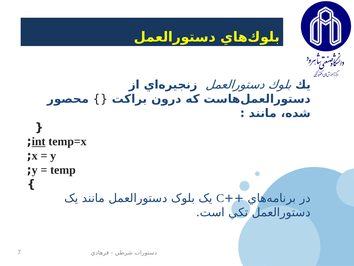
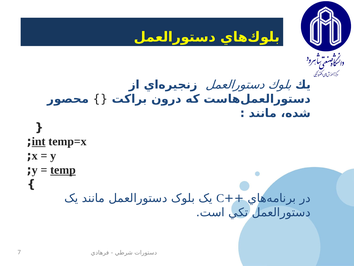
temp underline: none -> present
